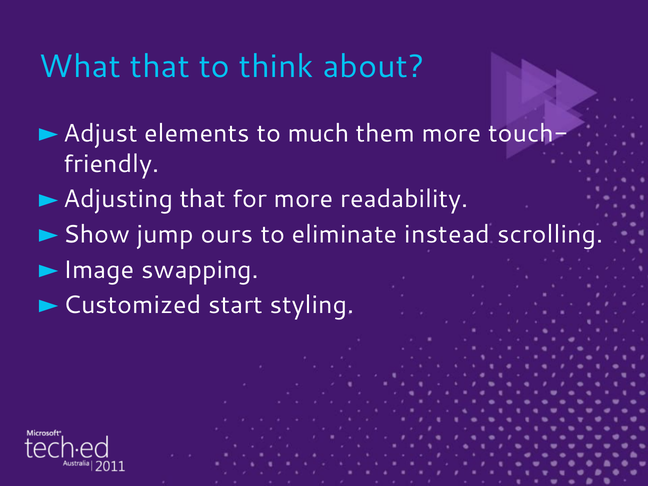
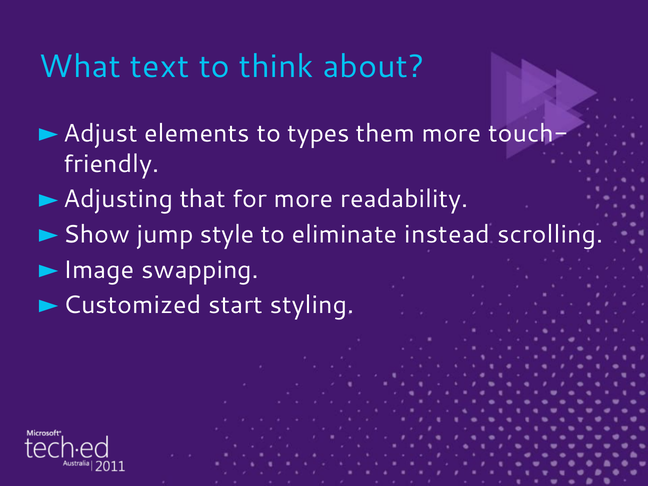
What that: that -> text
much: much -> types
ours: ours -> style
